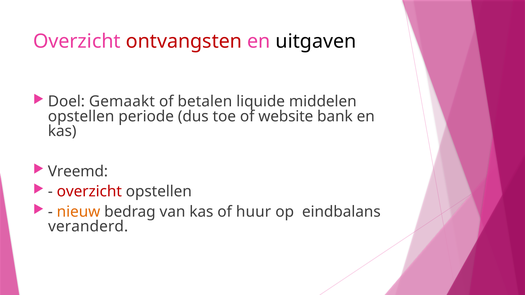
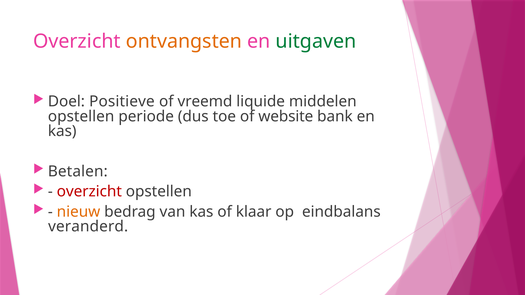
ontvangsten colour: red -> orange
uitgaven colour: black -> green
Gemaakt: Gemaakt -> Positieve
betalen: betalen -> vreemd
Vreemd: Vreemd -> Betalen
huur: huur -> klaar
